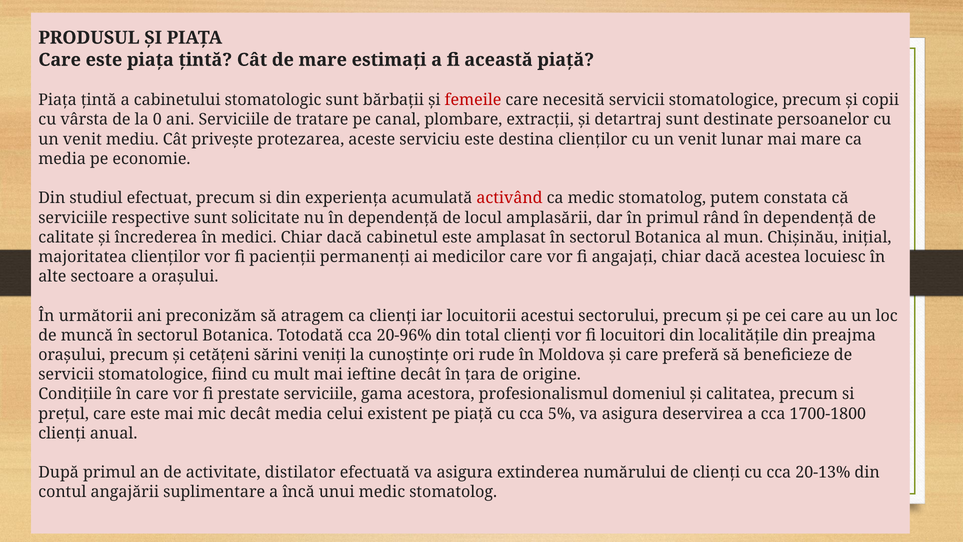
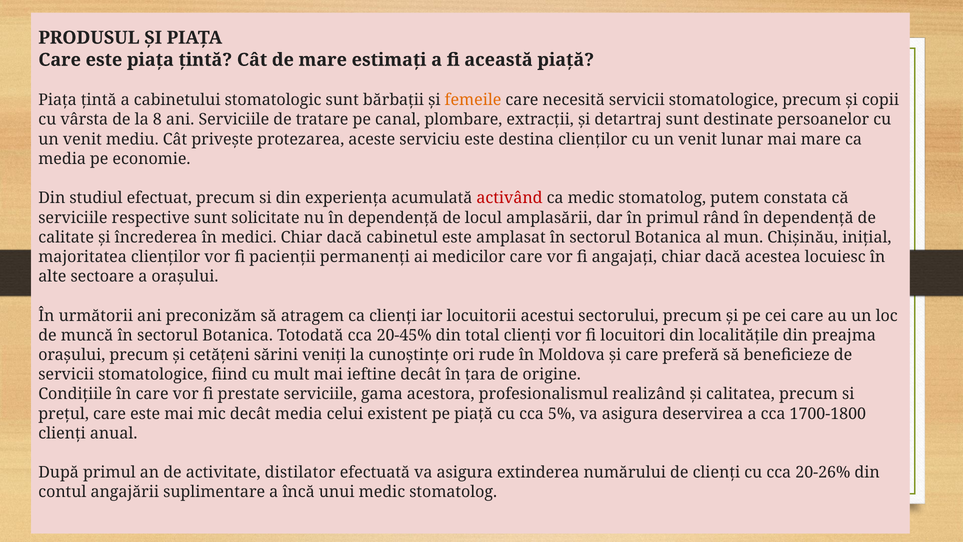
femeile colour: red -> orange
0: 0 -> 8
20-96%: 20-96% -> 20-45%
domeniul: domeniul -> realizând
20-13%: 20-13% -> 20-26%
